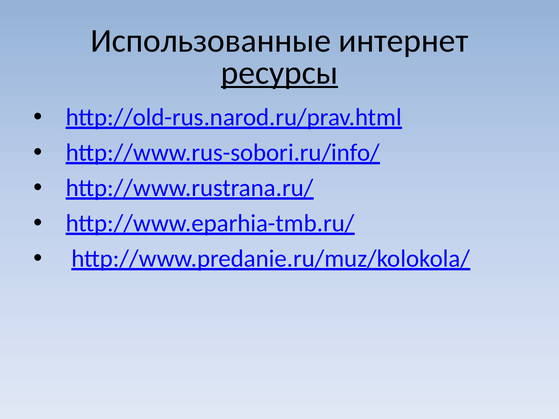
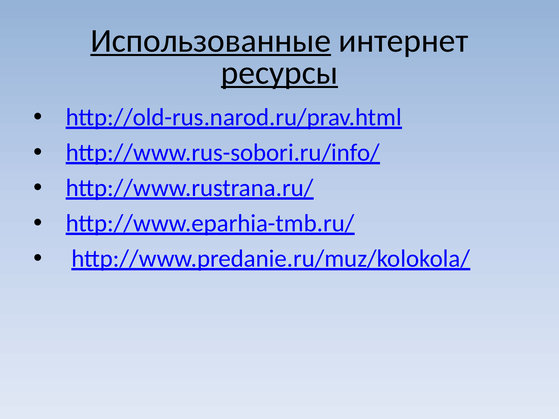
Использованные underline: none -> present
